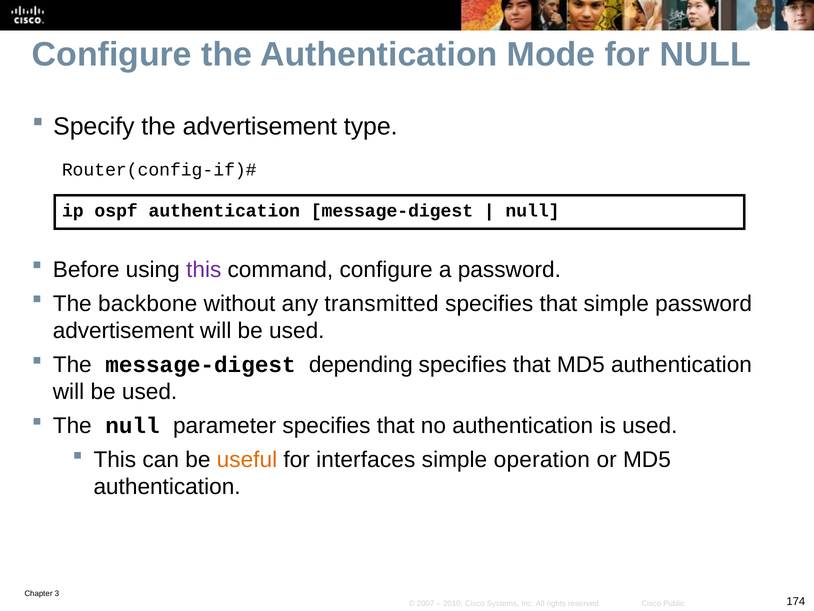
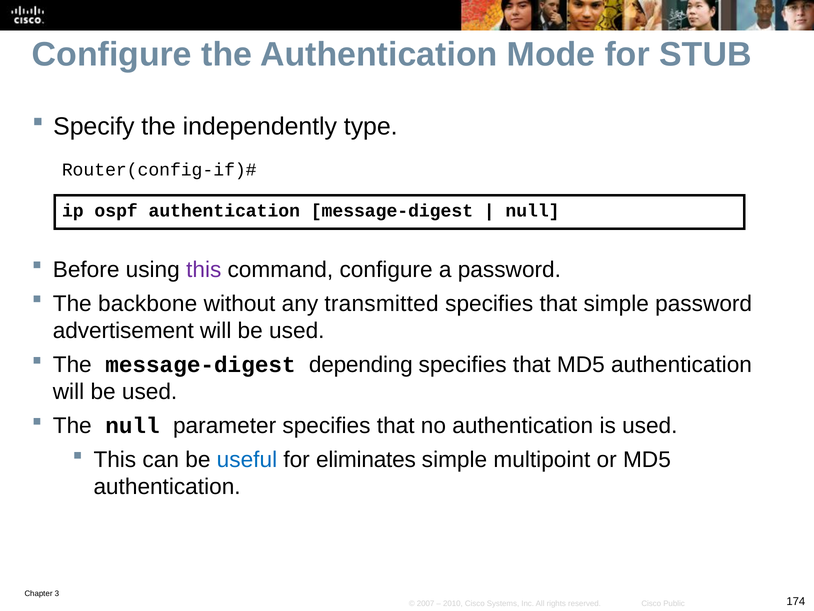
for NULL: NULL -> STUB
the advertisement: advertisement -> independently
useful colour: orange -> blue
interfaces: interfaces -> eliminates
operation: operation -> multipoint
